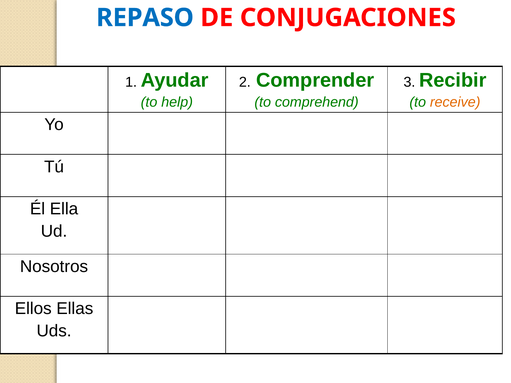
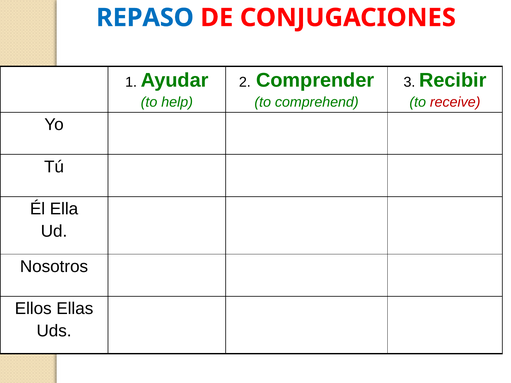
receive colour: orange -> red
